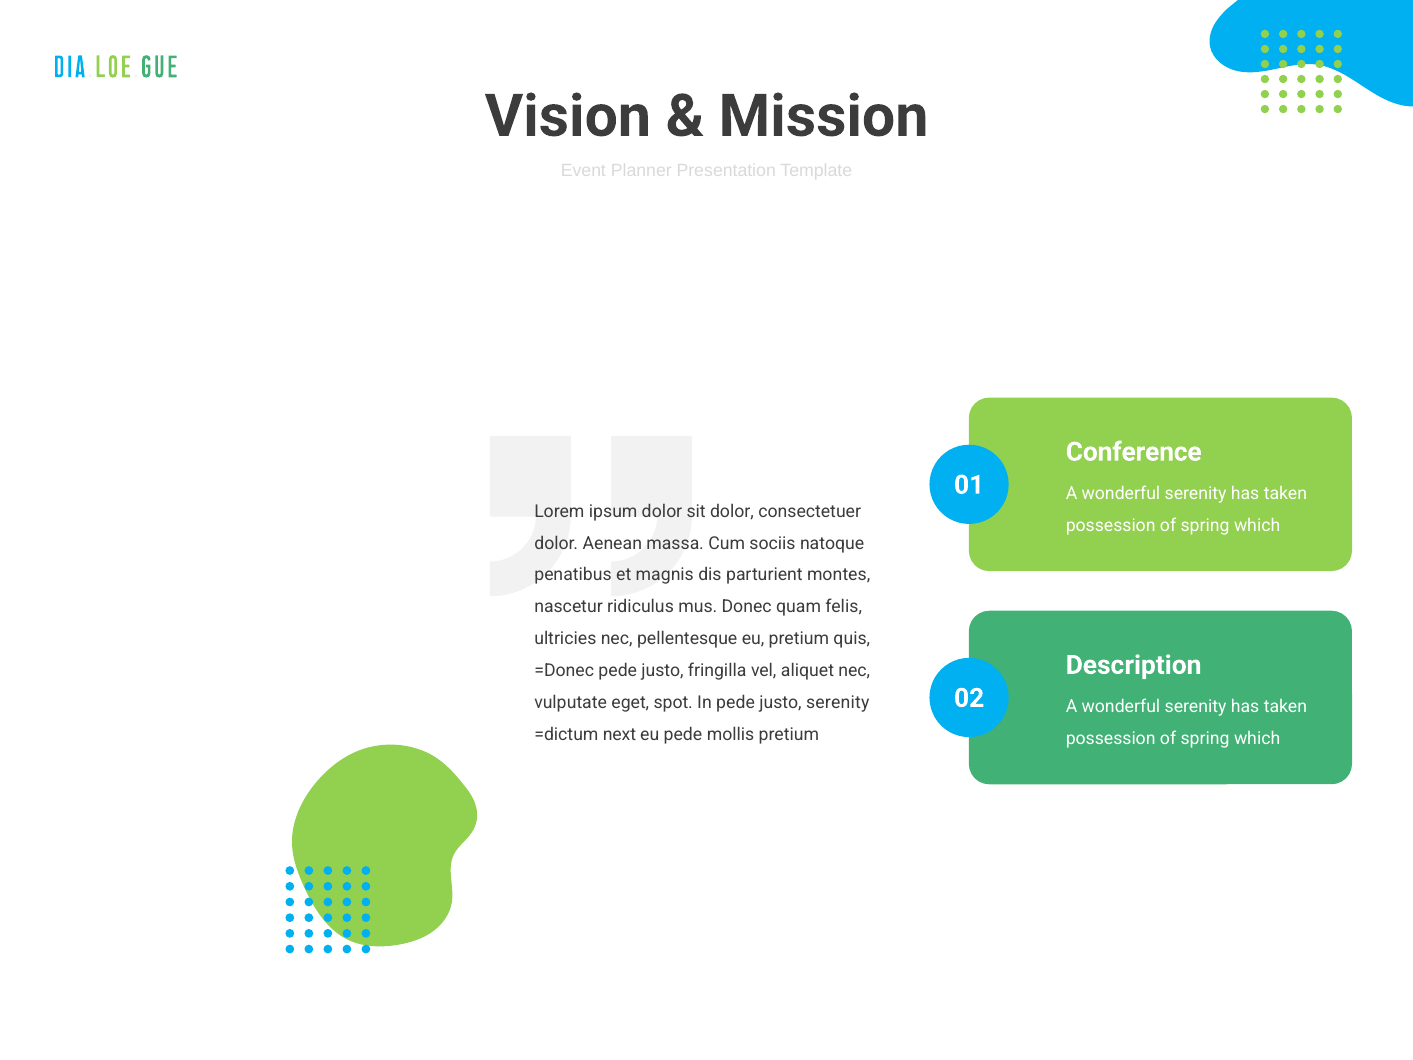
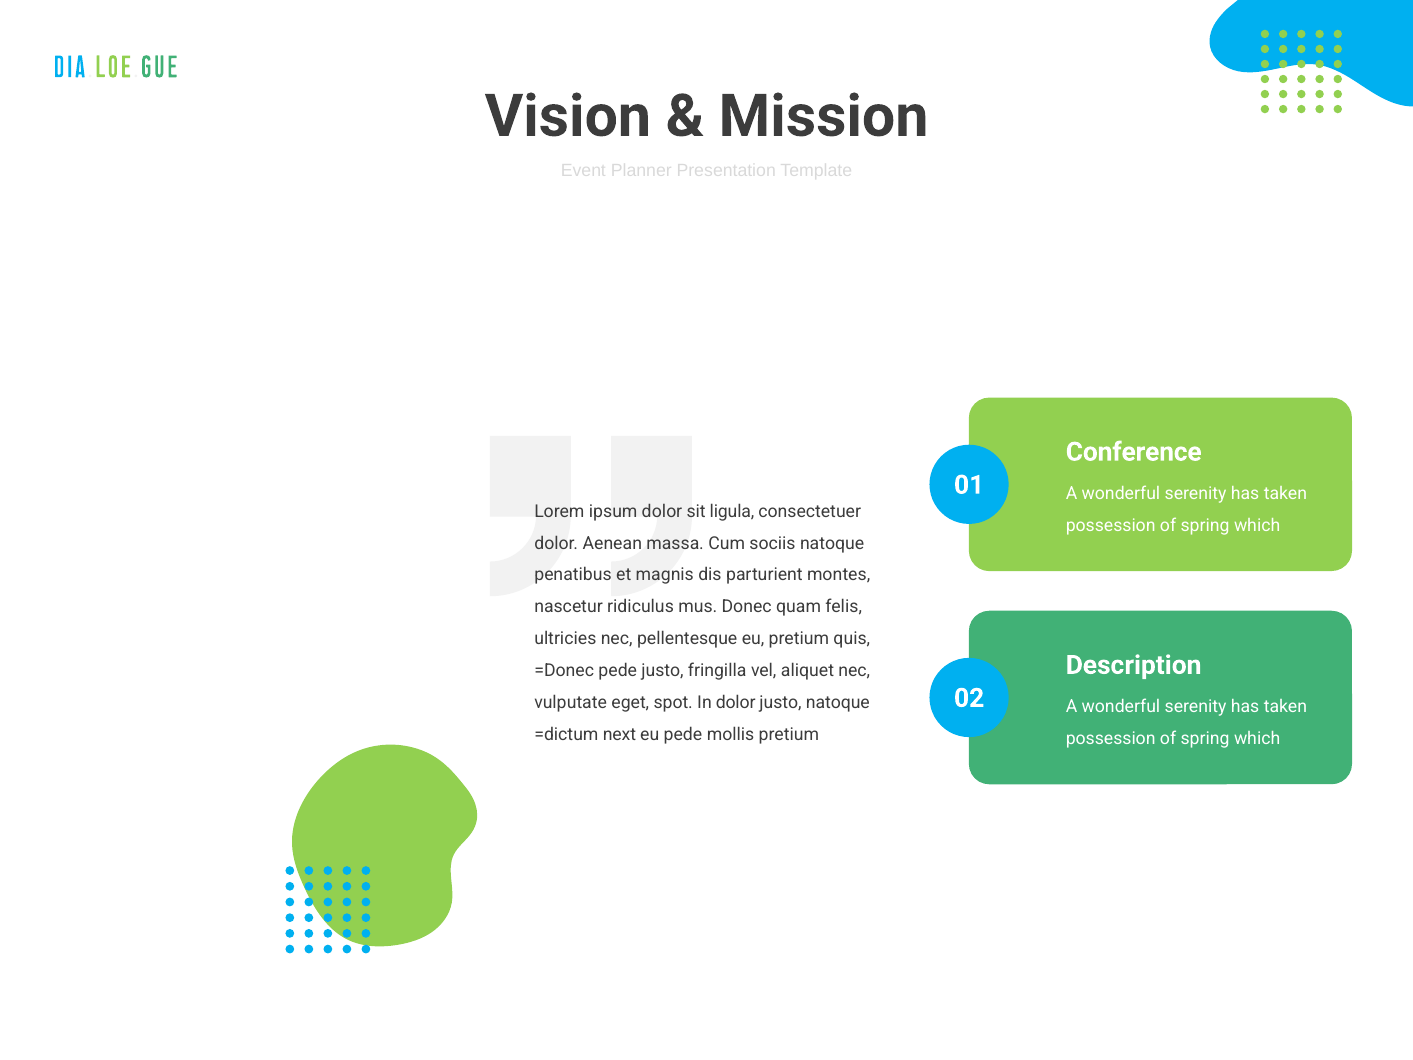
sit dolor: dolor -> ligula
In pede: pede -> dolor
justo serenity: serenity -> natoque
